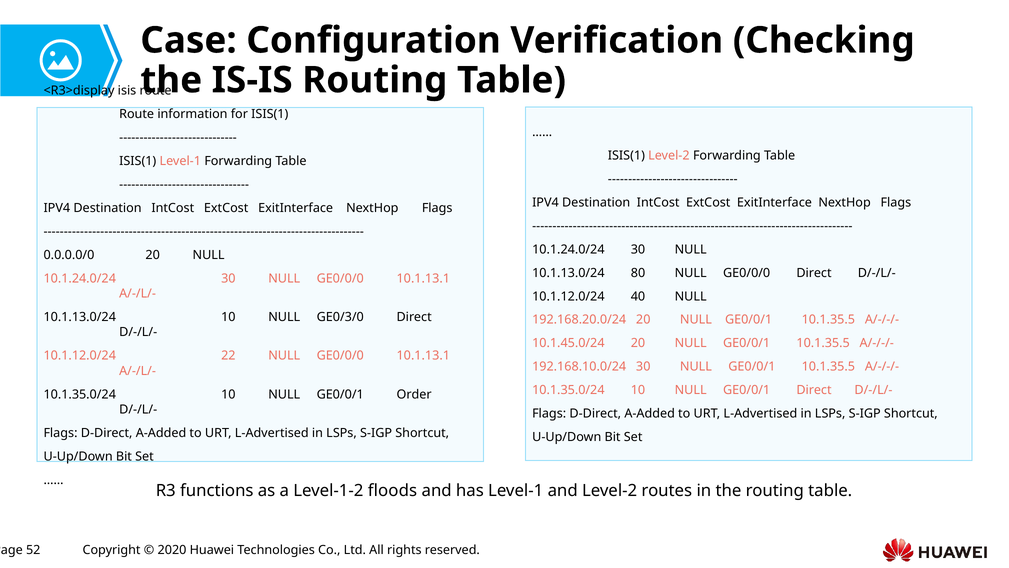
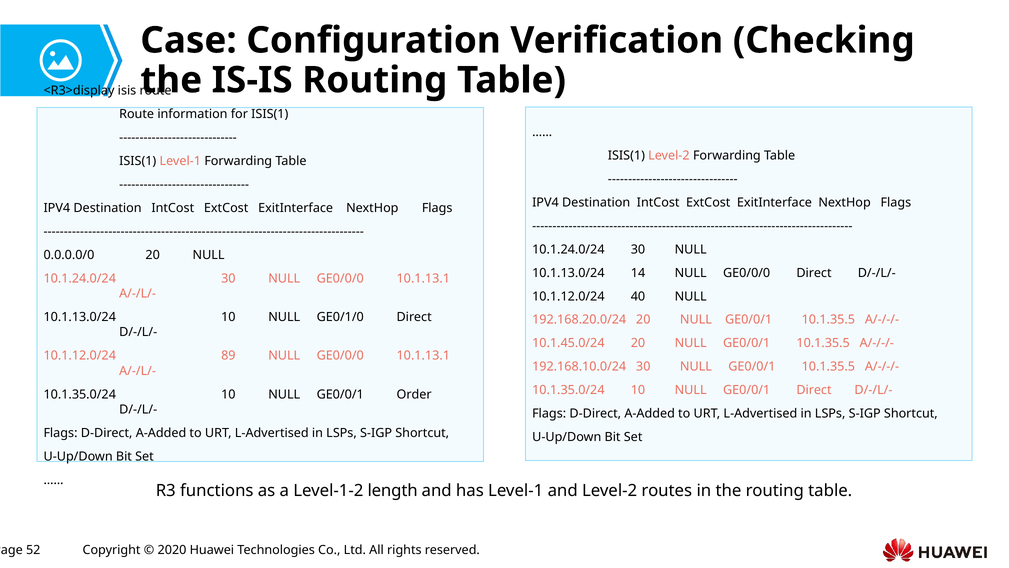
80: 80 -> 14
GE0/3/0: GE0/3/0 -> GE0/1/0
22: 22 -> 89
floods: floods -> length
